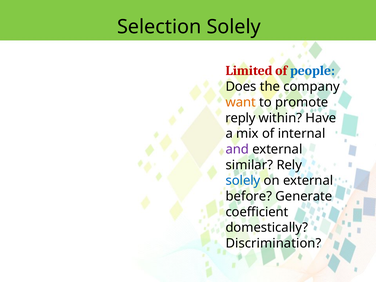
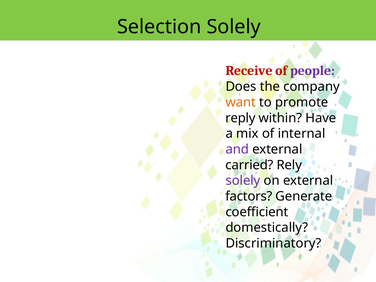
Limited: Limited -> Receive
people colour: blue -> purple
similar: similar -> carried
solely at (243, 181) colour: blue -> purple
before: before -> factors
Discrimination: Discrimination -> Discriminatory
